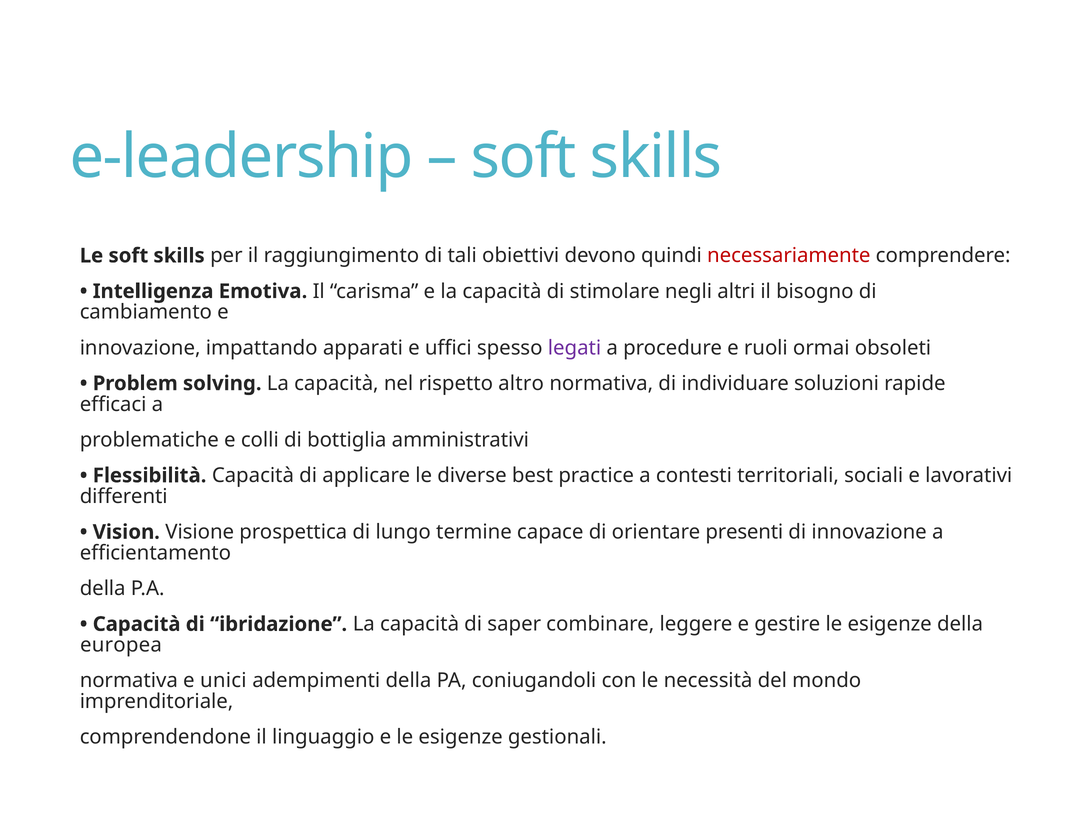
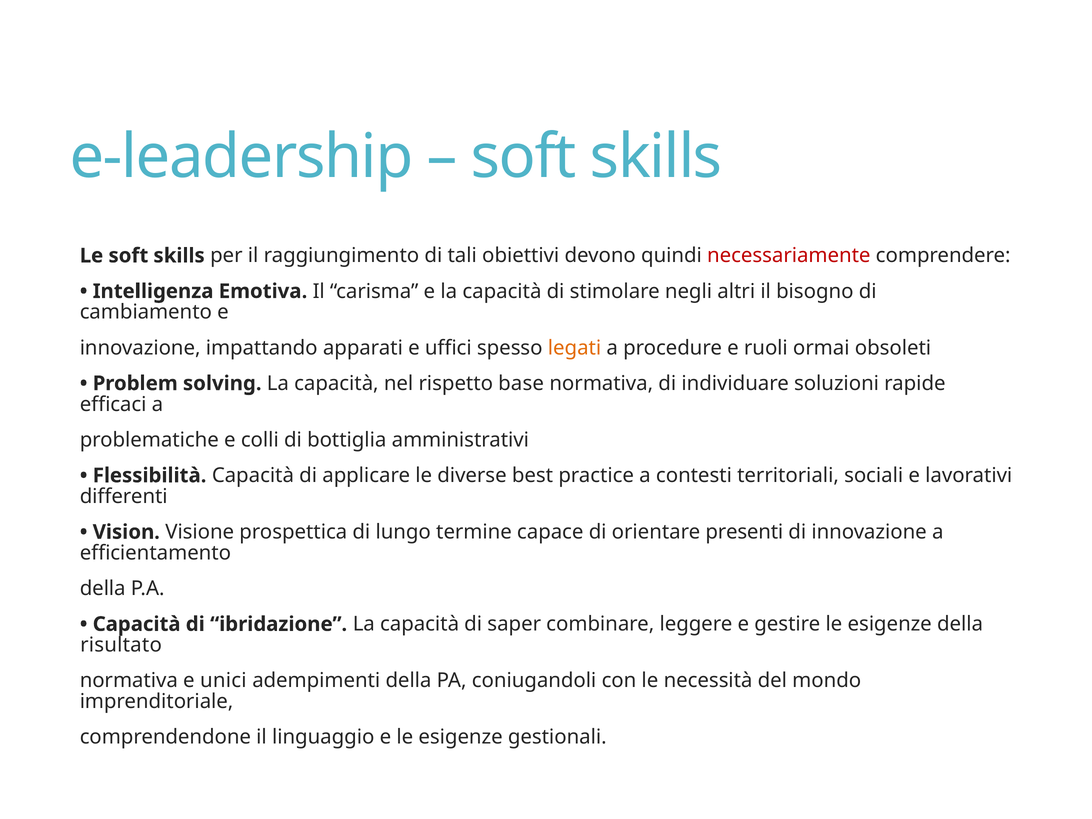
legati colour: purple -> orange
altro: altro -> base
europea: europea -> risultato
